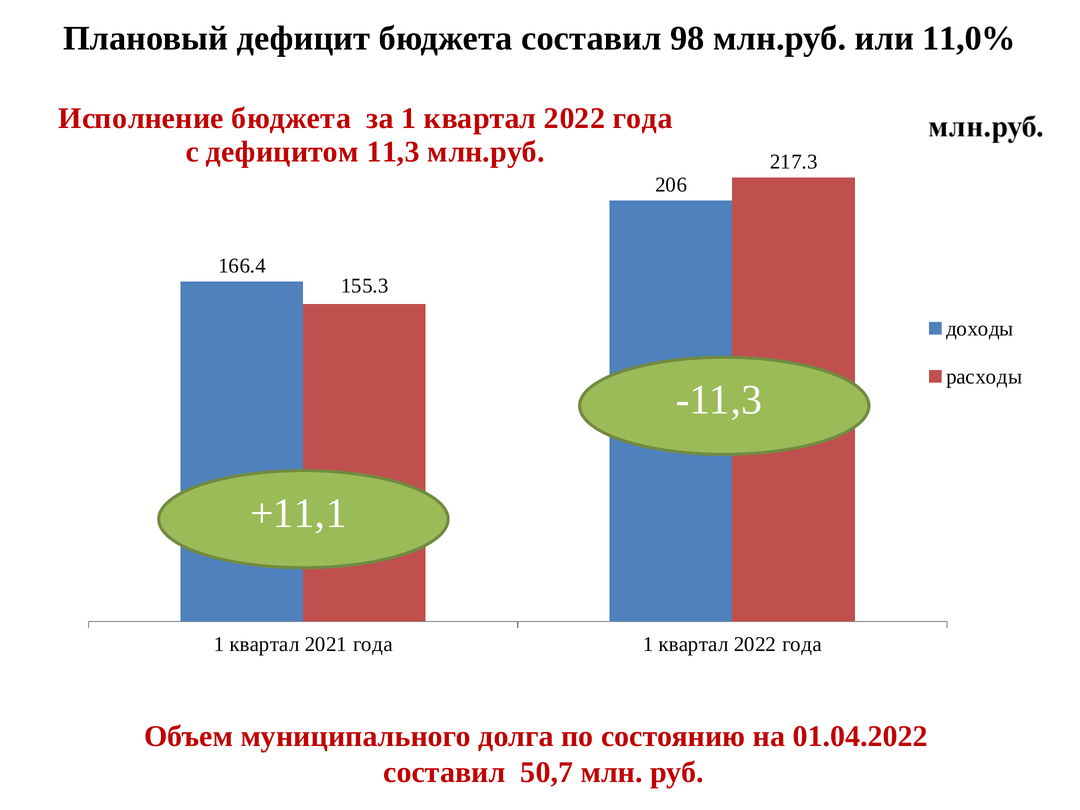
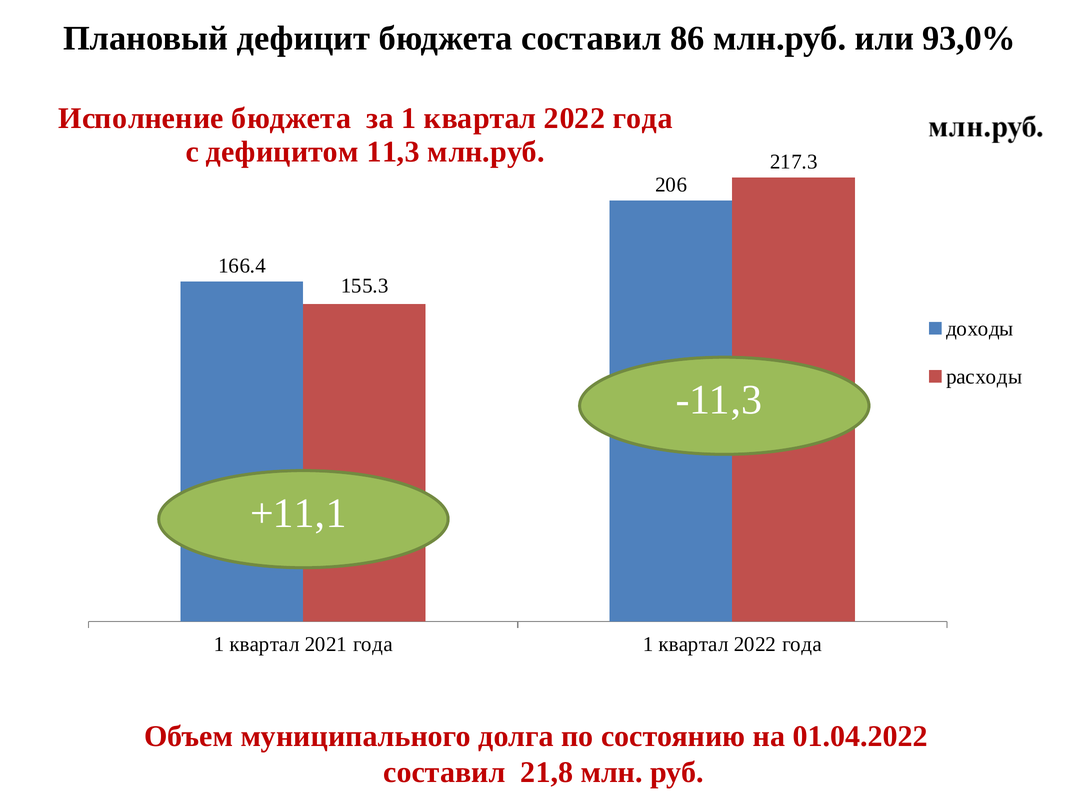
98: 98 -> 86
11,0%: 11,0% -> 93,0%
50,7: 50,7 -> 21,8
